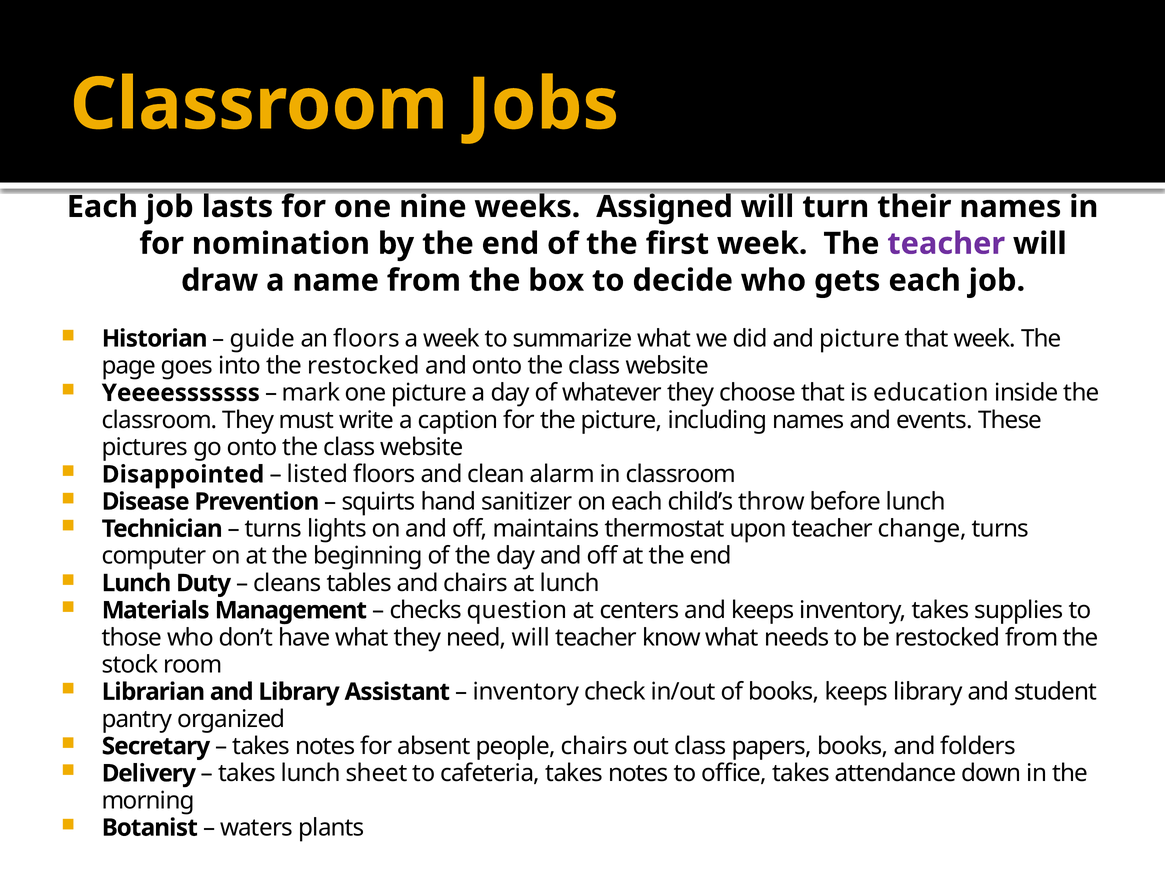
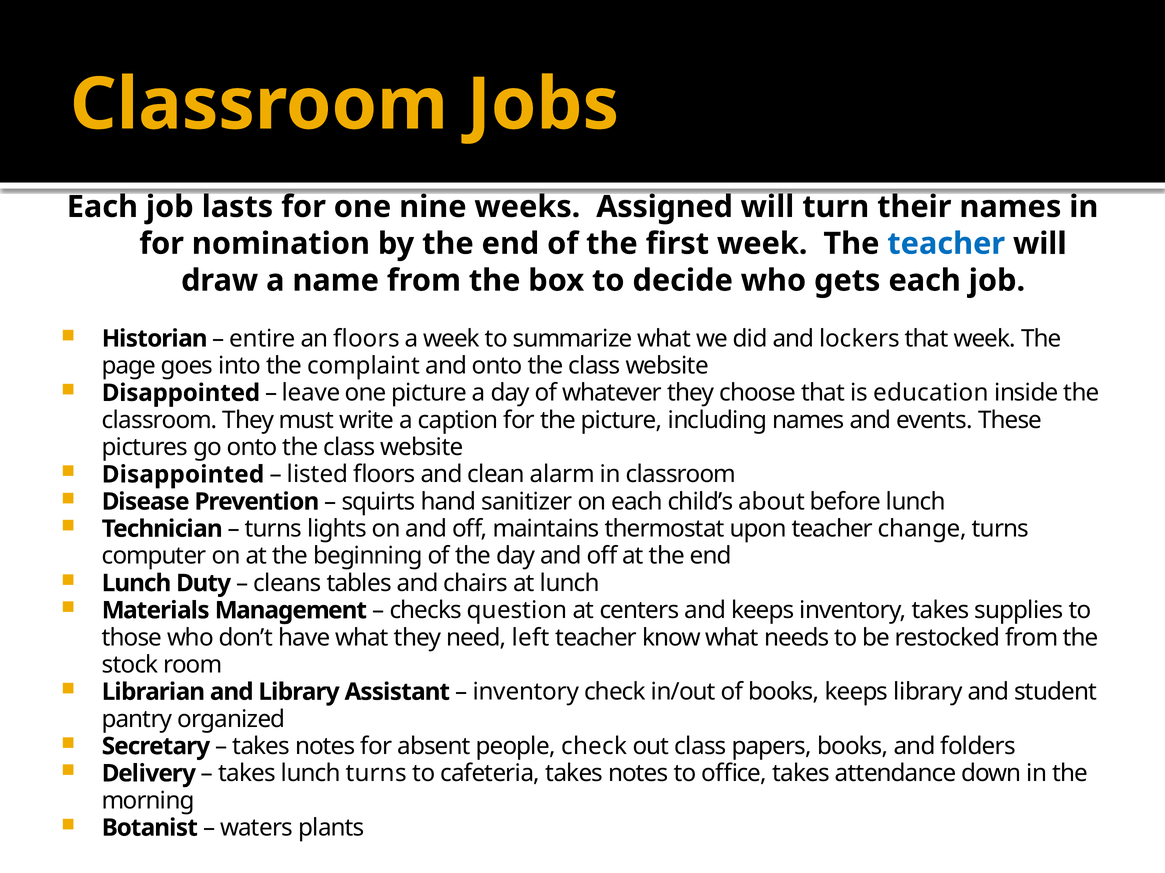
teacher at (946, 244) colour: purple -> blue
guide: guide -> entire
and picture: picture -> lockers
the restocked: restocked -> complaint
Yeeeesssssss at (181, 393): Yeeeesssssss -> Disappointed
mark: mark -> leave
throw: throw -> about
need will: will -> left
people chairs: chairs -> check
lunch sheet: sheet -> turns
